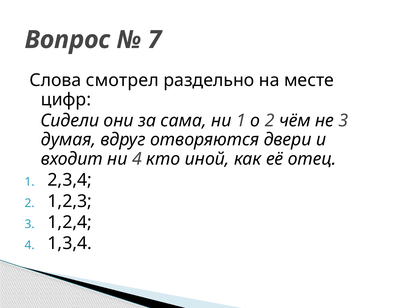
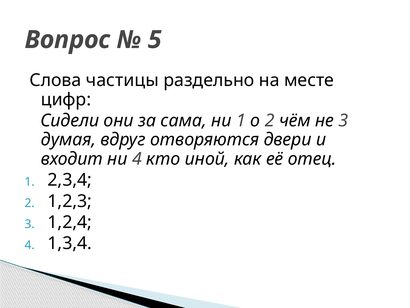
7: 7 -> 5
смотрел: смотрел -> частицы
